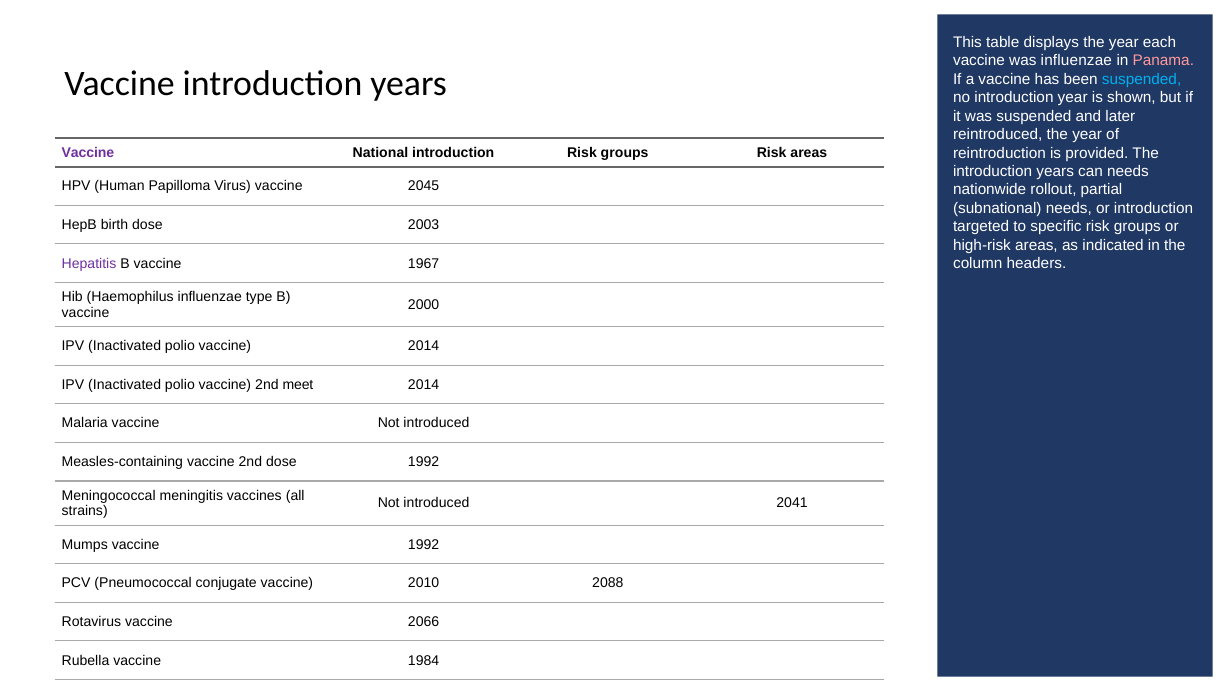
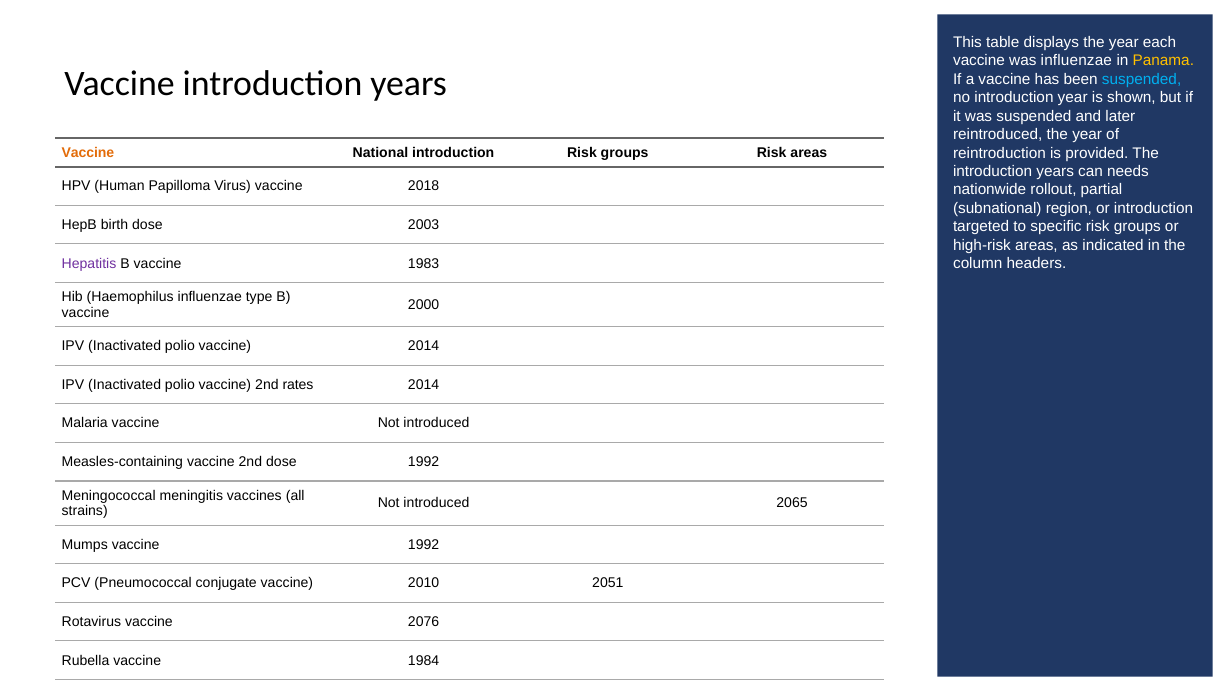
Panama colour: pink -> yellow
Vaccine at (88, 153) colour: purple -> orange
2045: 2045 -> 2018
subnational needs: needs -> region
1967: 1967 -> 1983
meet: meet -> rates
2041: 2041 -> 2065
2088: 2088 -> 2051
2066: 2066 -> 2076
